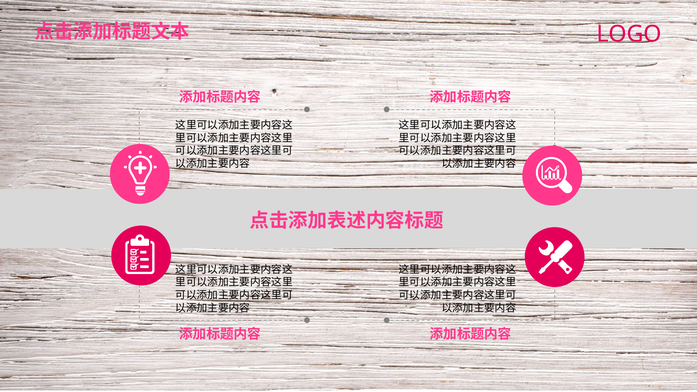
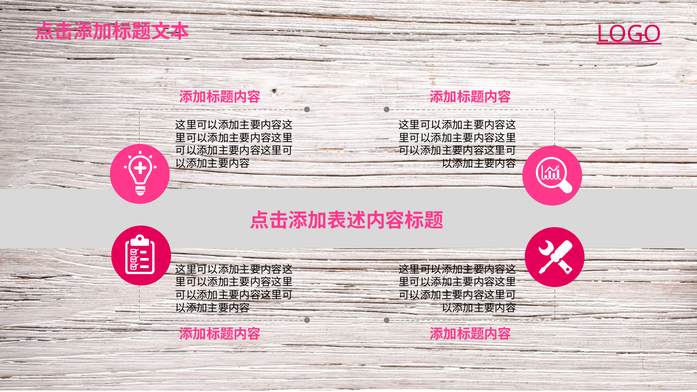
LOGO underline: none -> present
